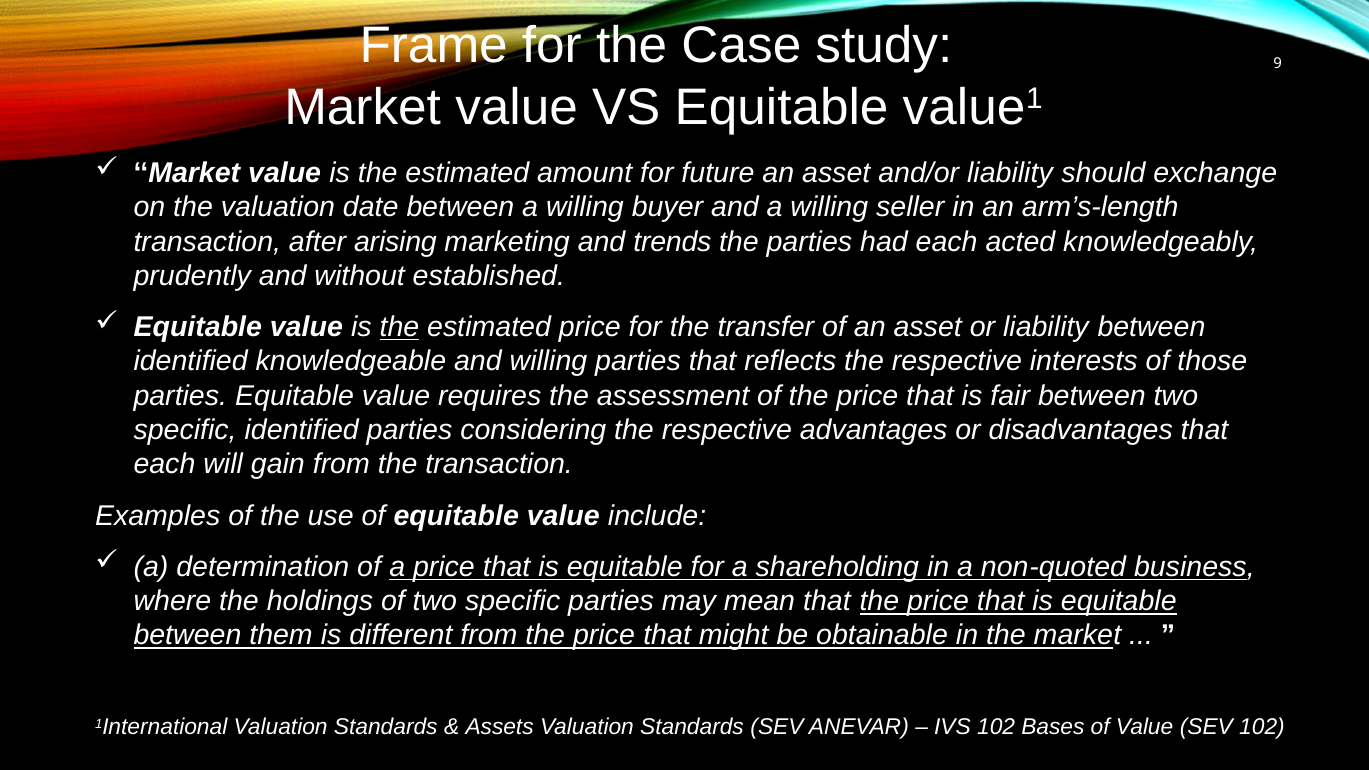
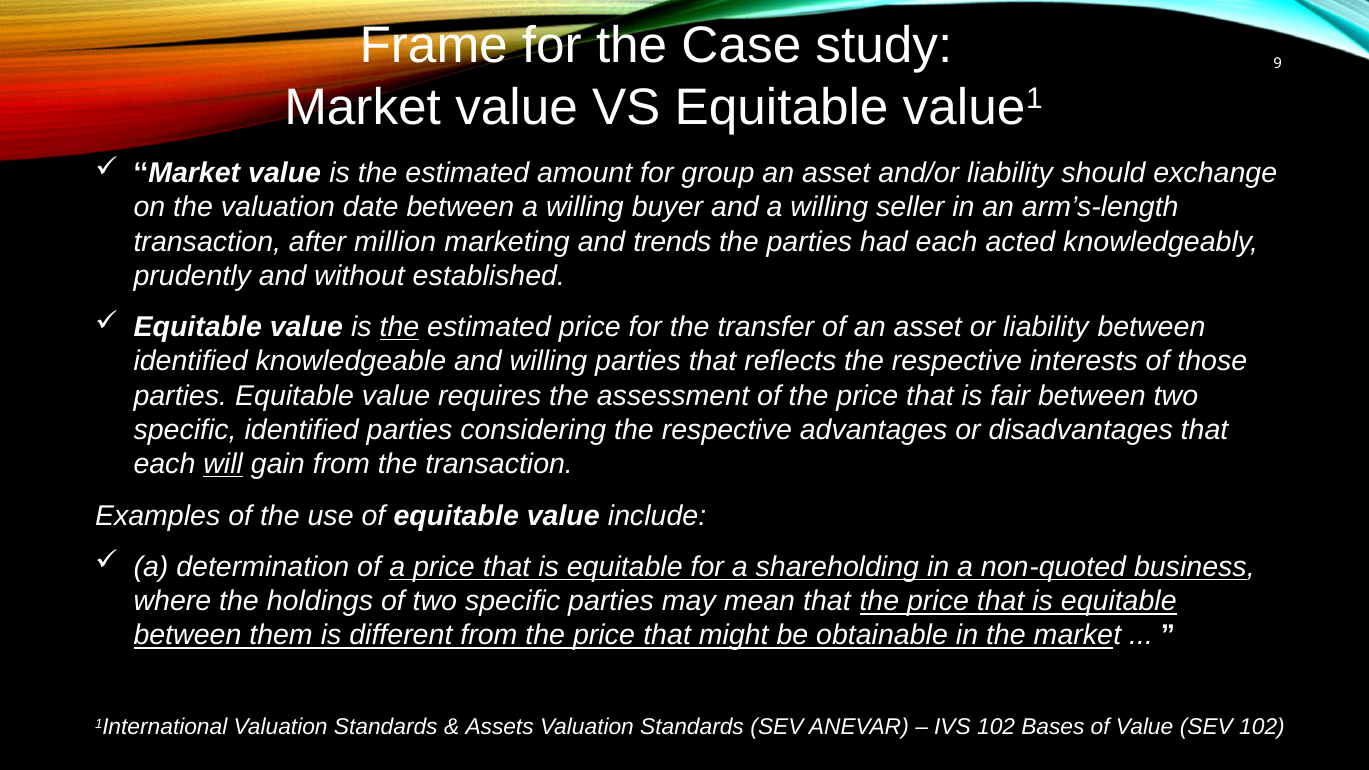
future: future -> group
arising: arising -> million
will underline: none -> present
